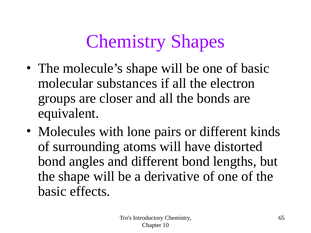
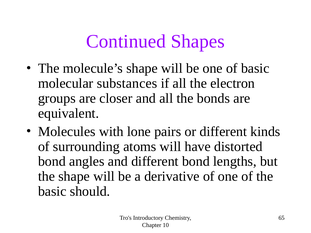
Chemistry at (126, 41): Chemistry -> Continued
effects: effects -> should
